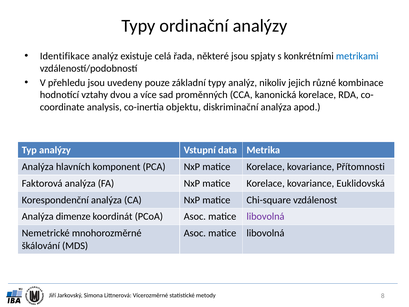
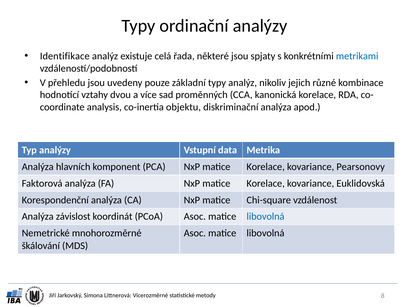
Přítomnosti: Přítomnosti -> Pearsonovy
dimenze: dimenze -> závislost
libovolná at (266, 216) colour: purple -> blue
